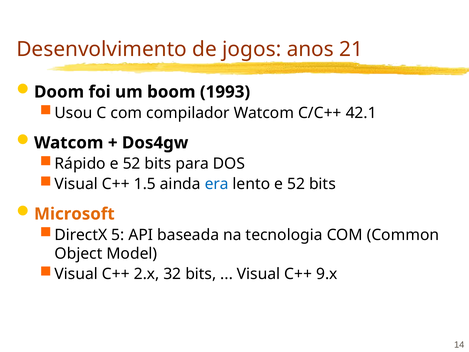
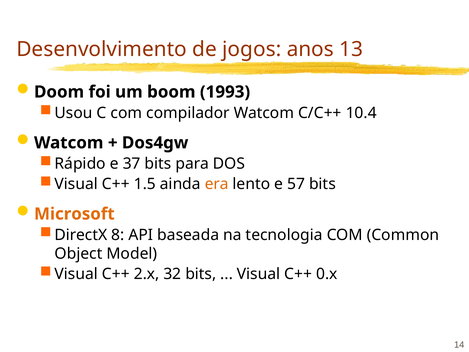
21: 21 -> 13
42.1: 42.1 -> 10.4
Rápido e 52: 52 -> 37
era colour: blue -> orange
lento e 52: 52 -> 57
5: 5 -> 8
9.x: 9.x -> 0.x
